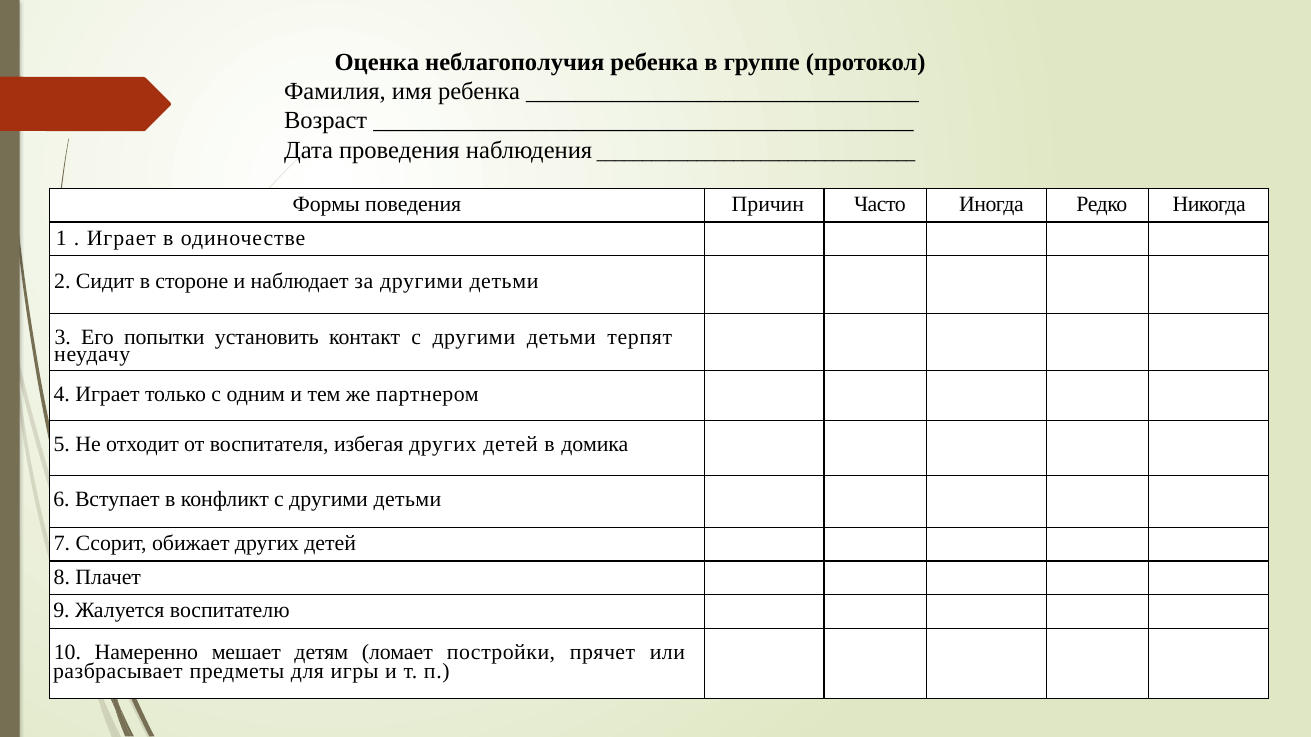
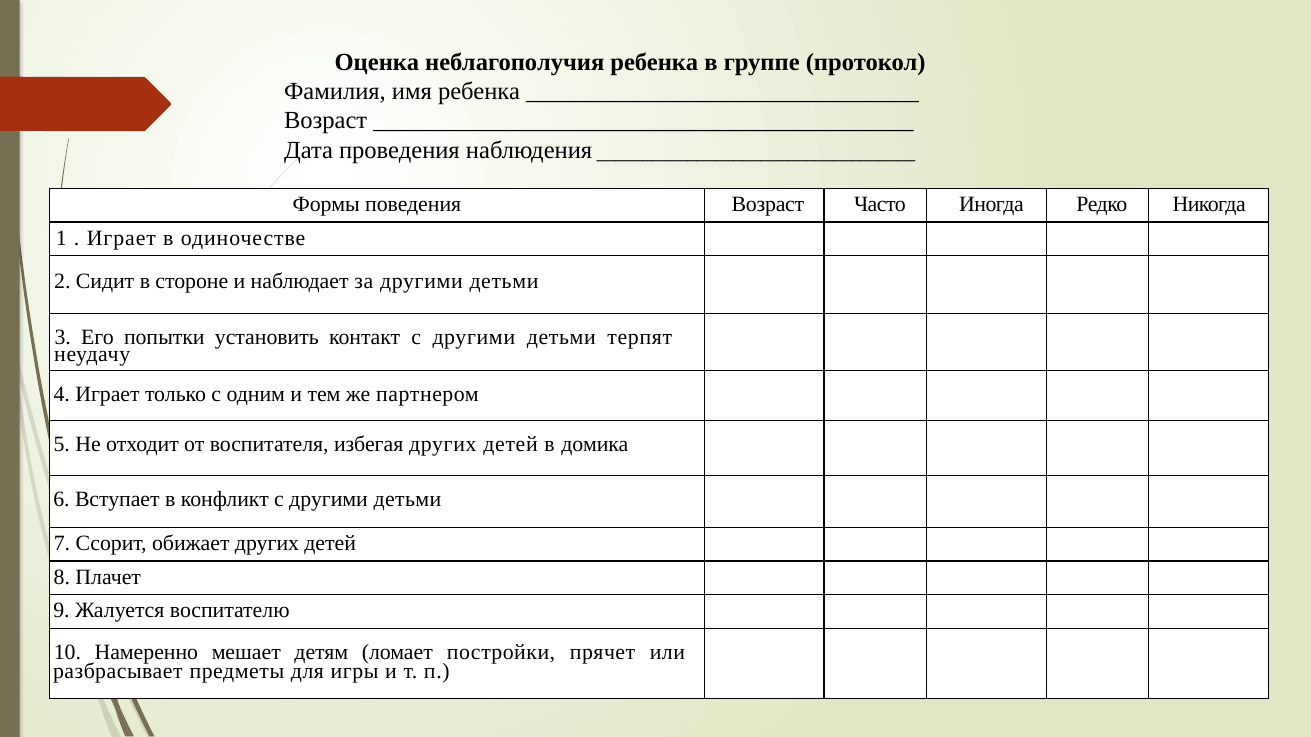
поведения Причин: Причин -> Возраст
